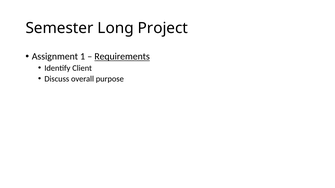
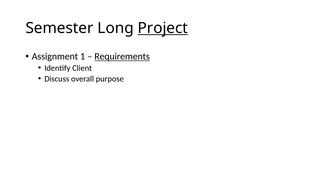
Project underline: none -> present
